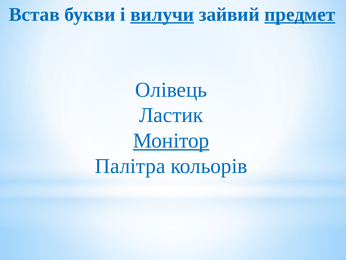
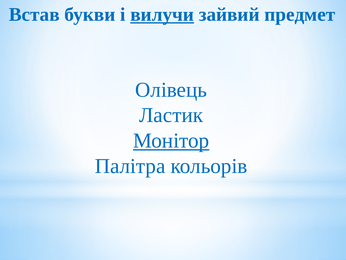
предмет underline: present -> none
